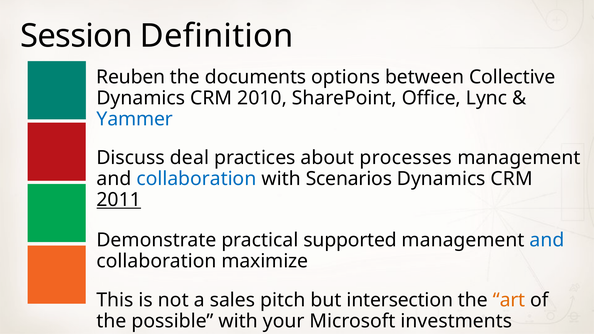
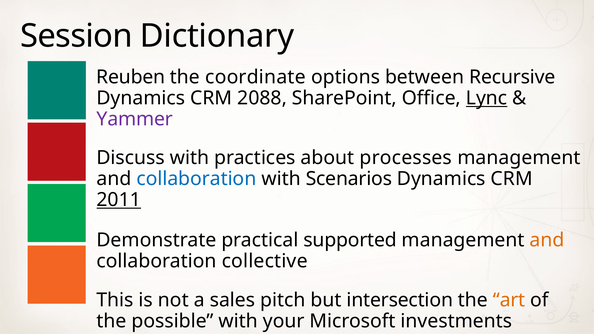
Definition: Definition -> Dictionary
documents: documents -> coordinate
Collective: Collective -> Recursive
2010: 2010 -> 2088
Lync underline: none -> present
Yammer colour: blue -> purple
Discuss deal: deal -> with
and at (547, 240) colour: blue -> orange
maximize: maximize -> collective
